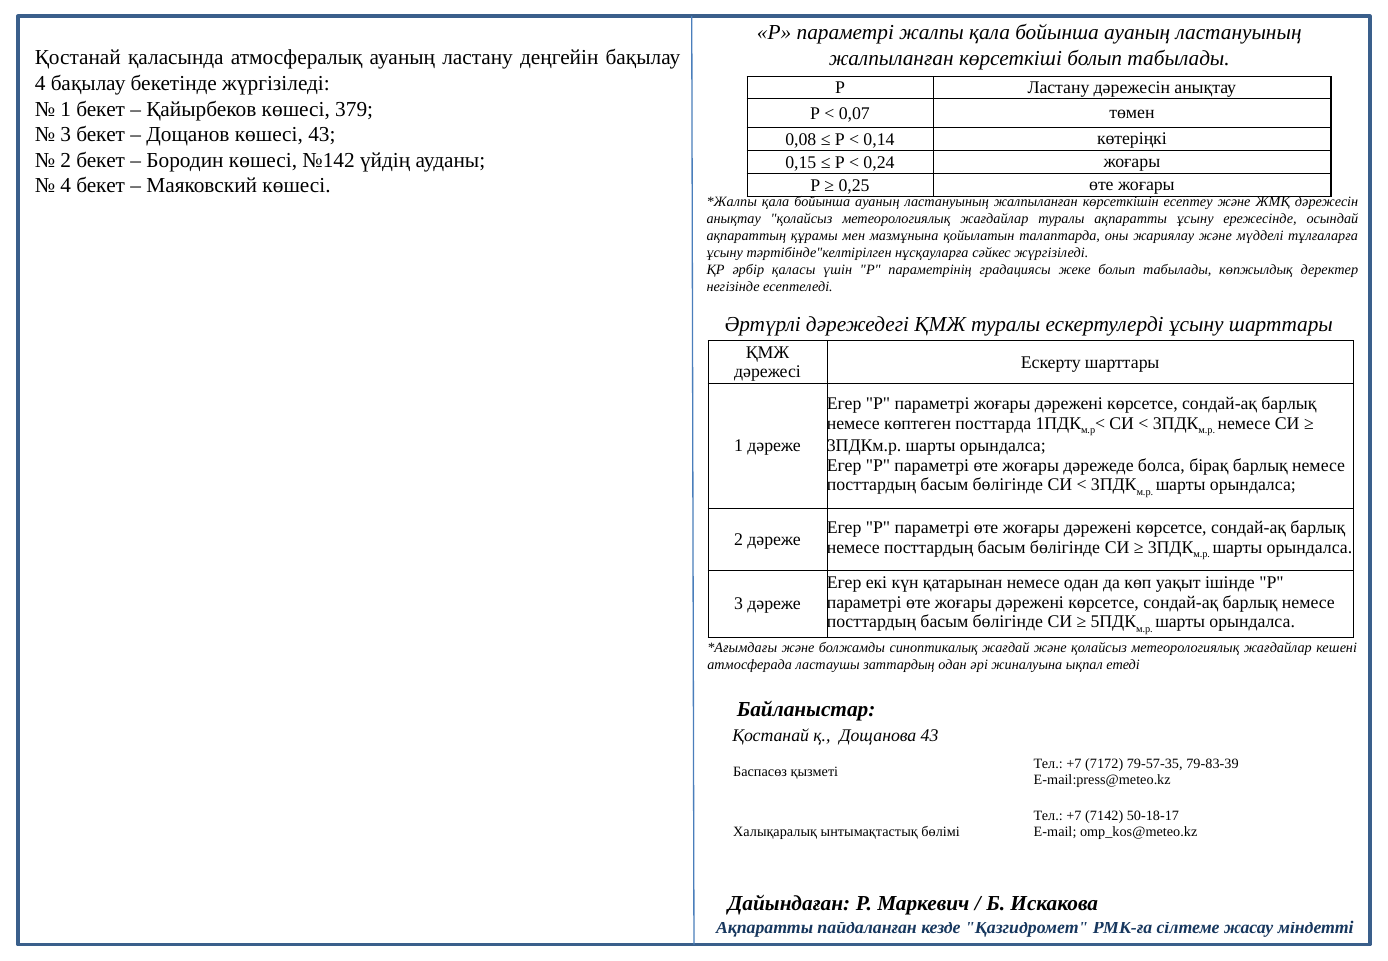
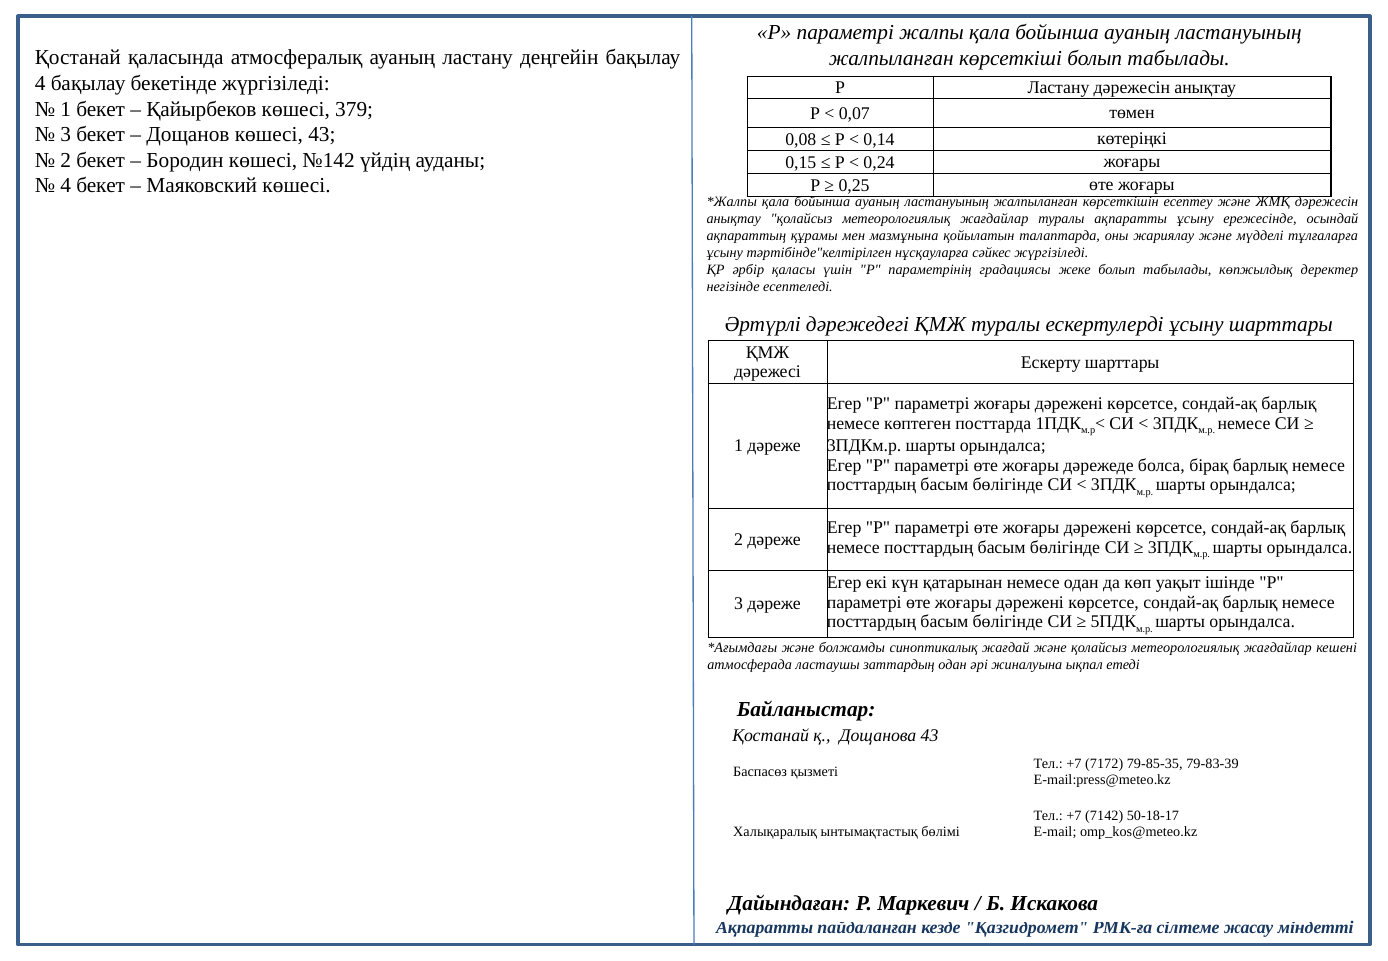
79-57-35: 79-57-35 -> 79-85-35
